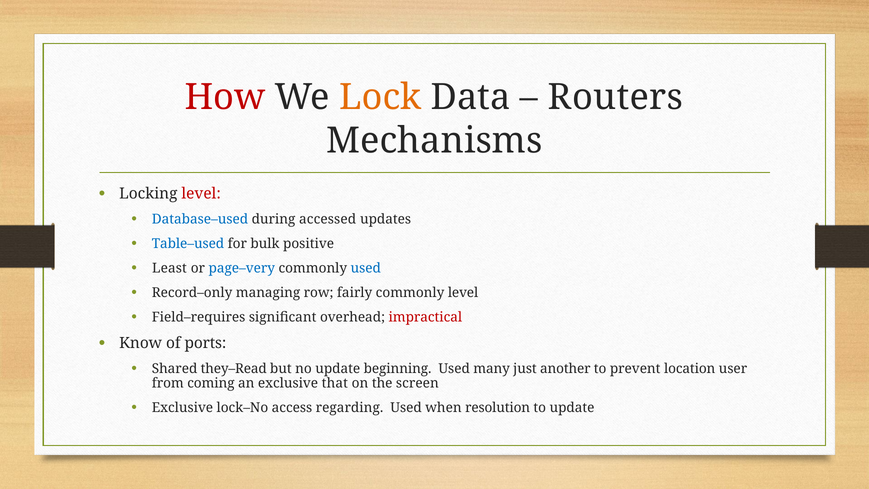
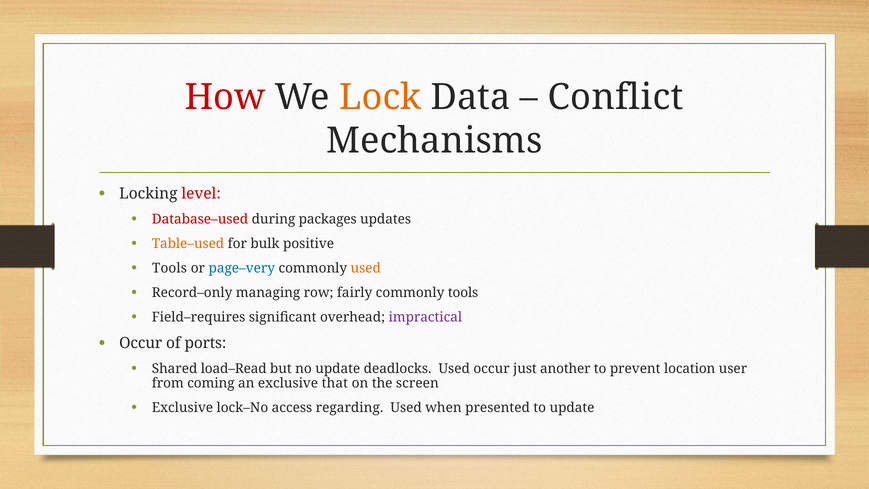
Routers: Routers -> Conflict
Database–used colour: blue -> red
accessed: accessed -> packages
Table–used colour: blue -> orange
Least at (169, 268): Least -> Tools
used at (366, 268) colour: blue -> orange
commonly level: level -> tools
impractical colour: red -> purple
Know at (141, 343): Know -> Occur
they–Read: they–Read -> load–Read
beginning: beginning -> deadlocks
Used many: many -> occur
resolution: resolution -> presented
